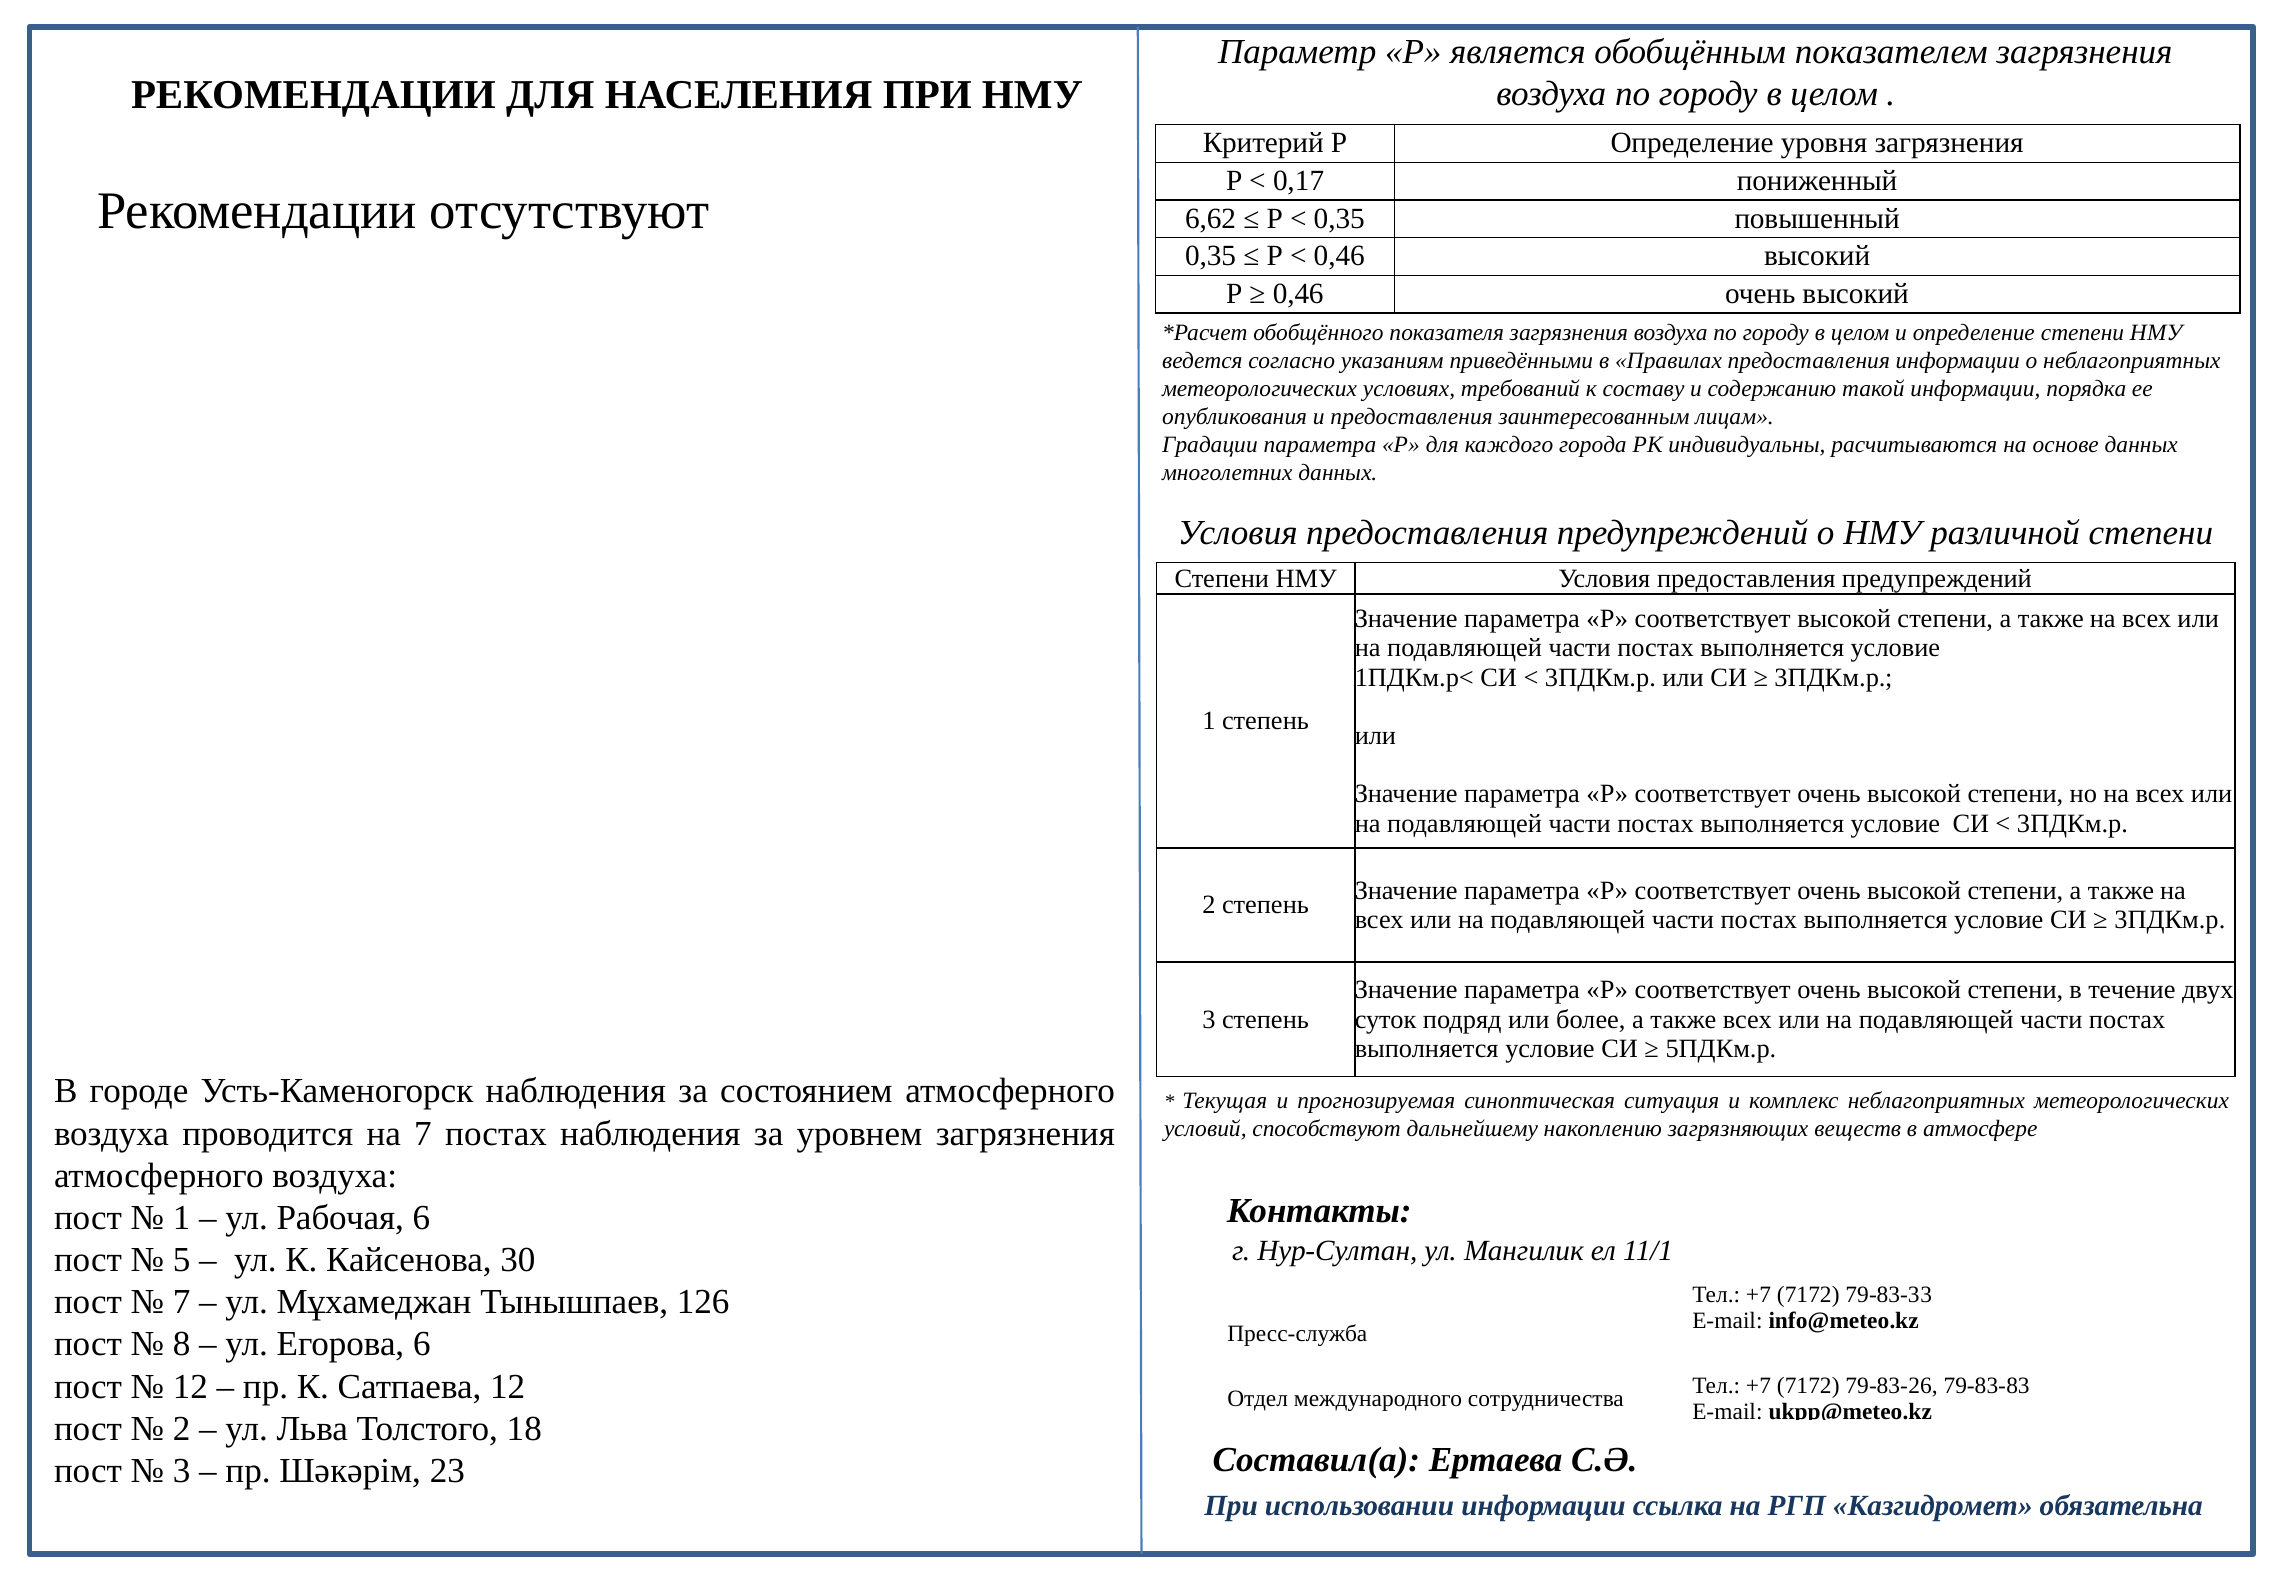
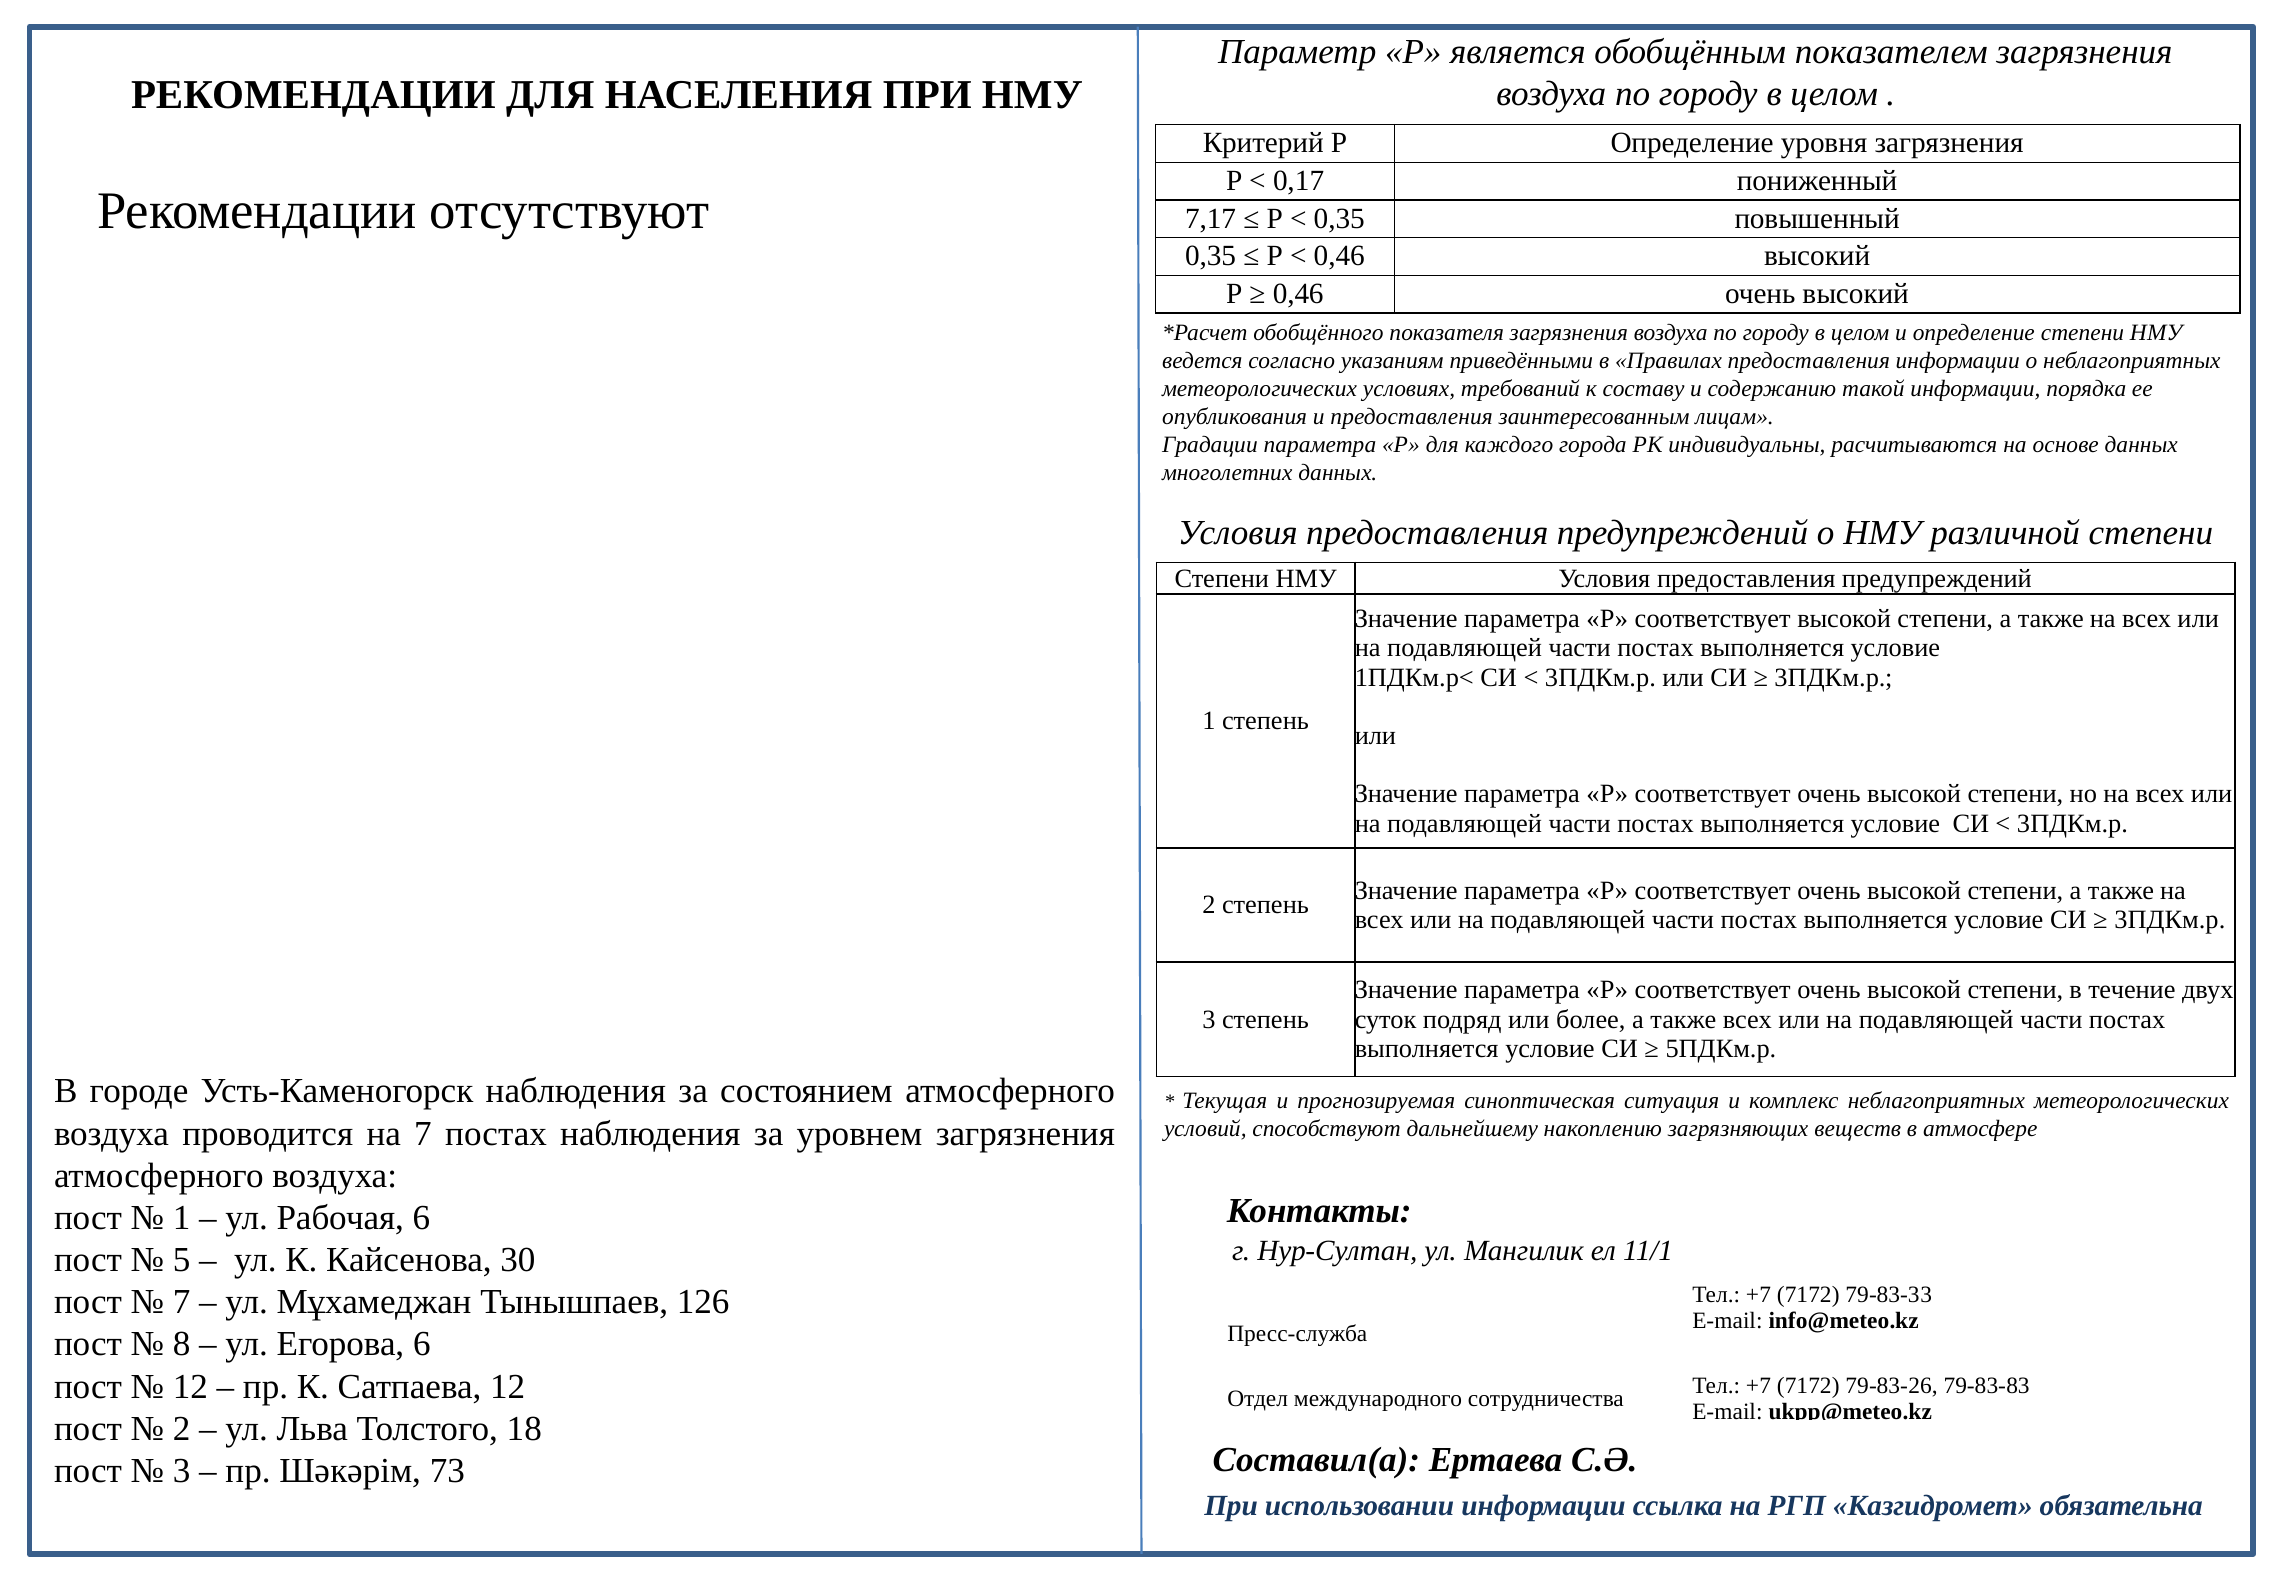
6,62: 6,62 -> 7,17
23: 23 -> 73
